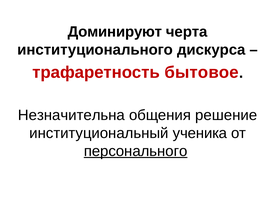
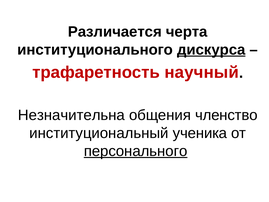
Доминируют: Доминируют -> Различается
дискурса underline: none -> present
бытовое: бытовое -> научный
решение: решение -> членство
